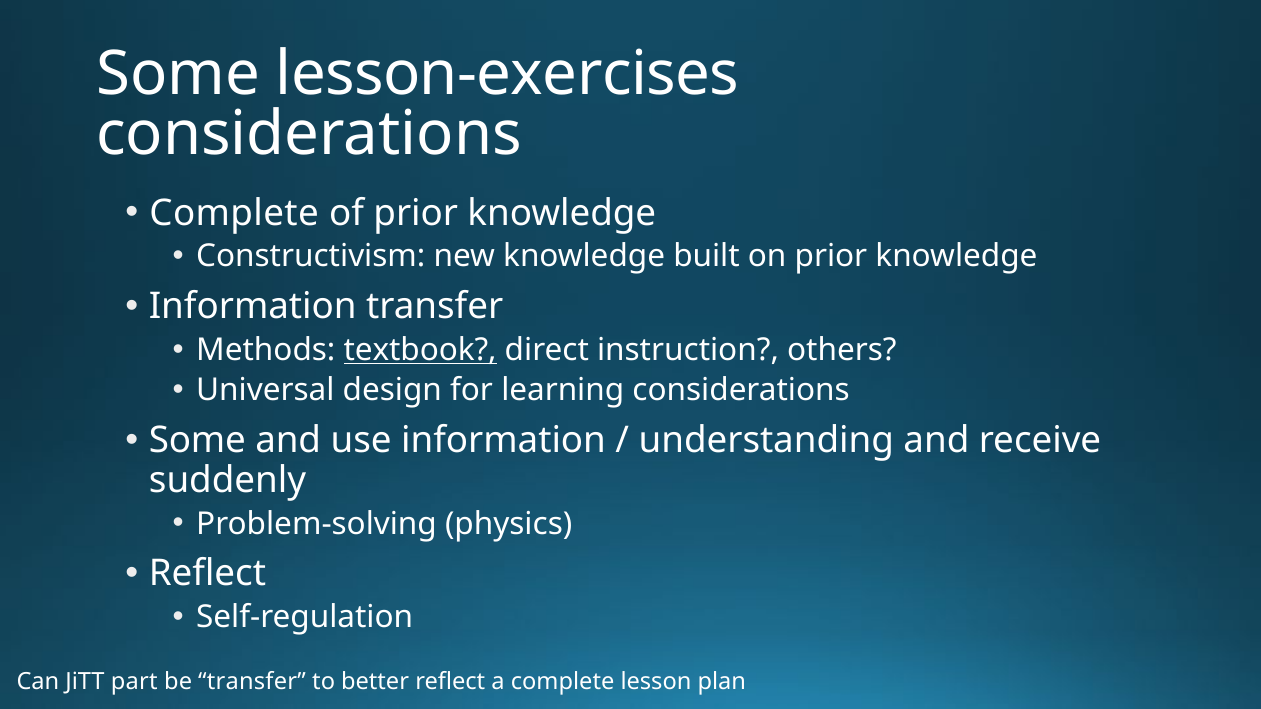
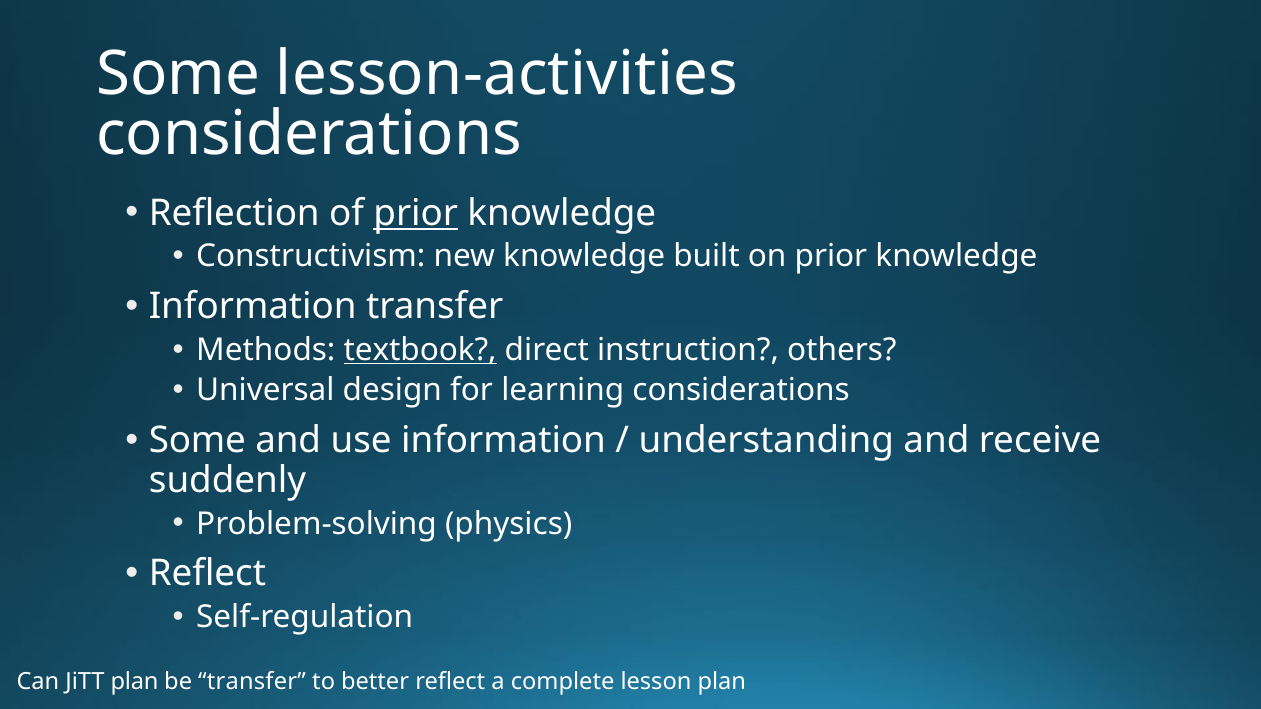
lesson-exercises: lesson-exercises -> lesson-activities
Complete at (234, 213): Complete -> Reflection
prior at (416, 213) underline: none -> present
JiTT part: part -> plan
